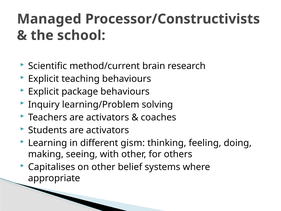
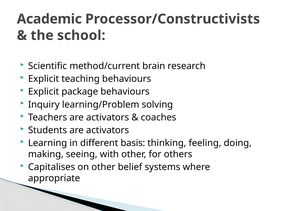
Managed: Managed -> Academic
gism: gism -> basis
